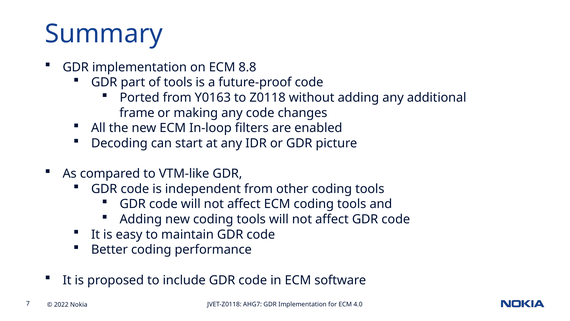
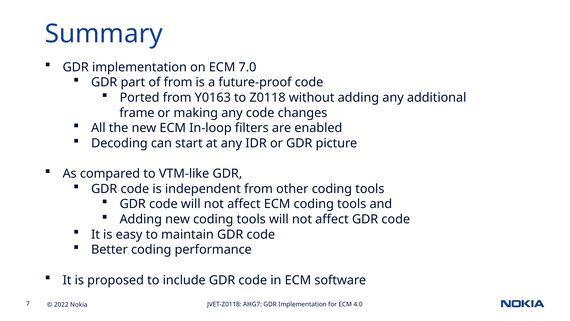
8.8: 8.8 -> 7.0
of tools: tools -> from
